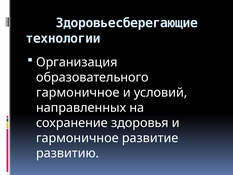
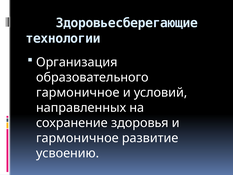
развитию: развитию -> усвоению
